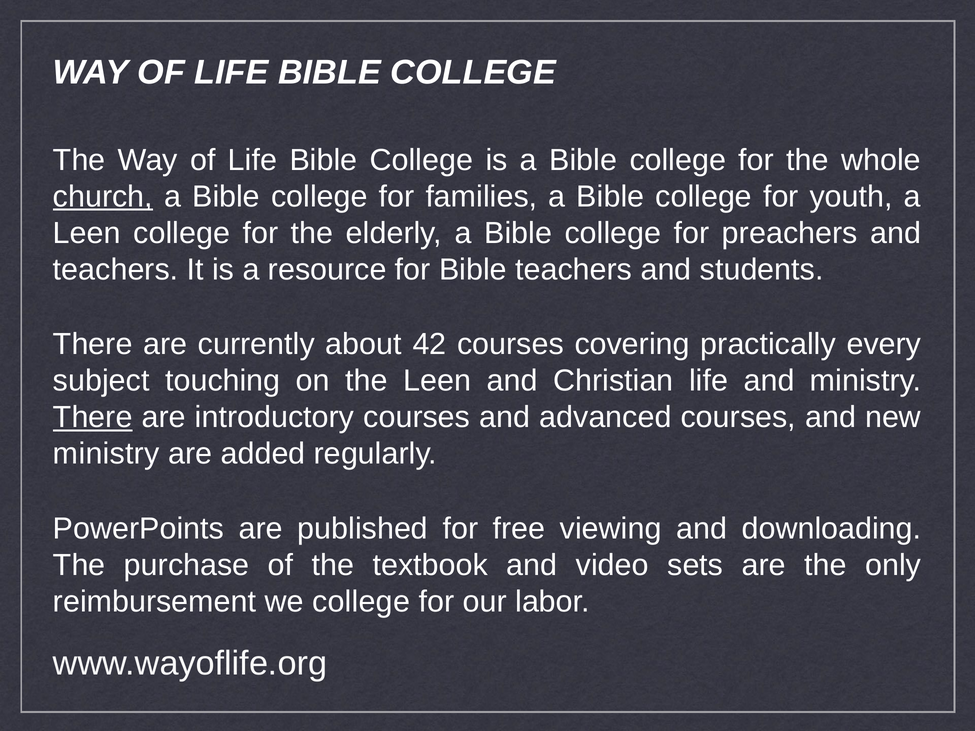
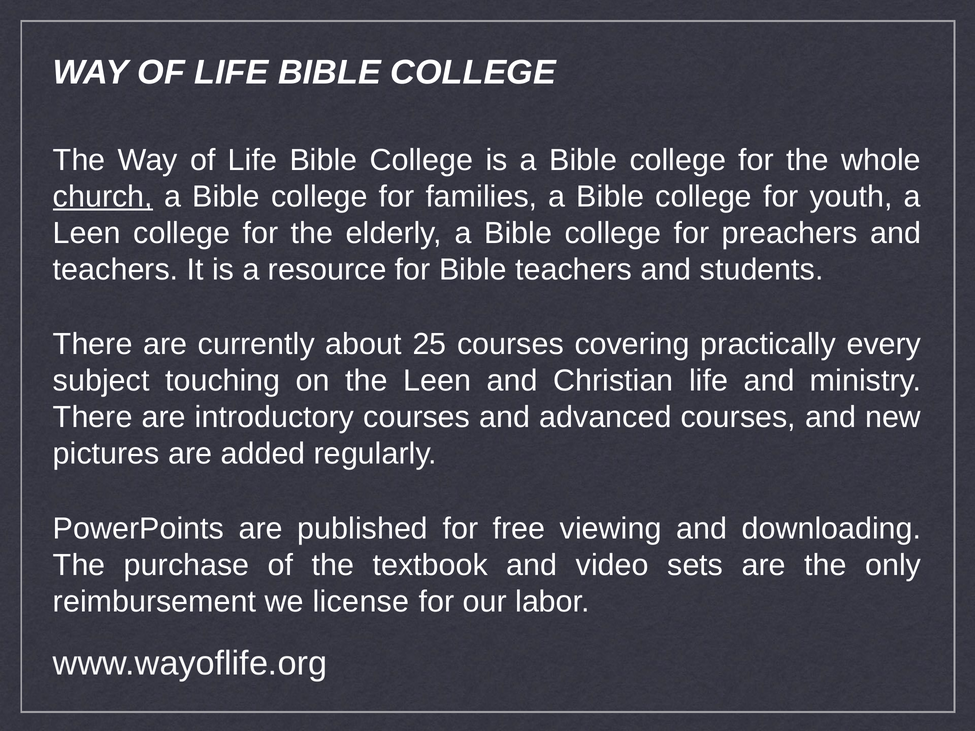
42: 42 -> 25
There at (93, 418) underline: present -> none
ministry at (106, 454): ministry -> pictures
we college: college -> license
